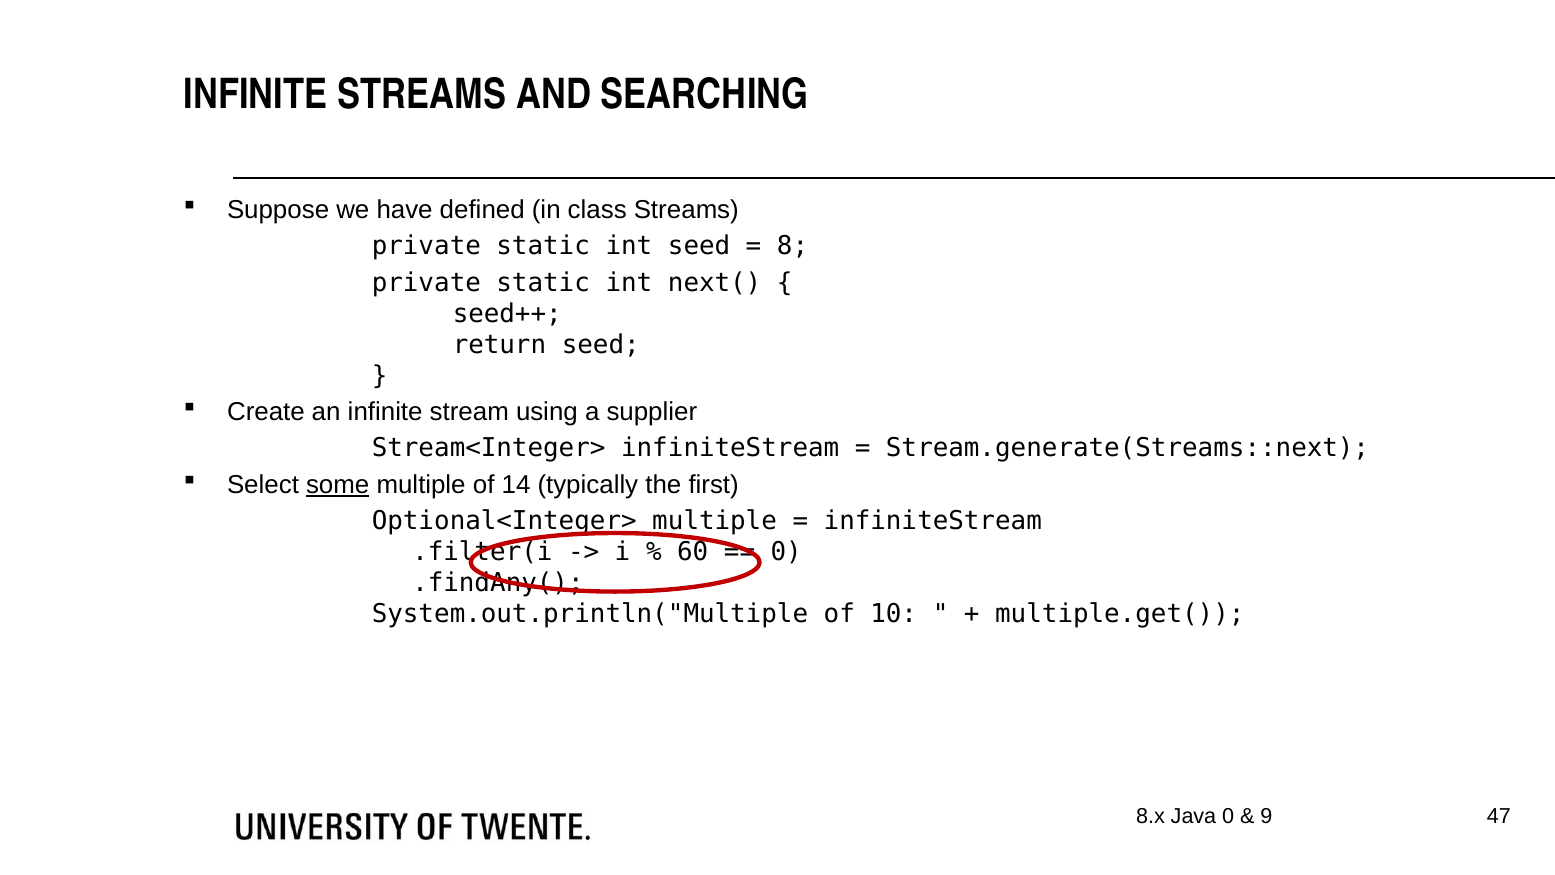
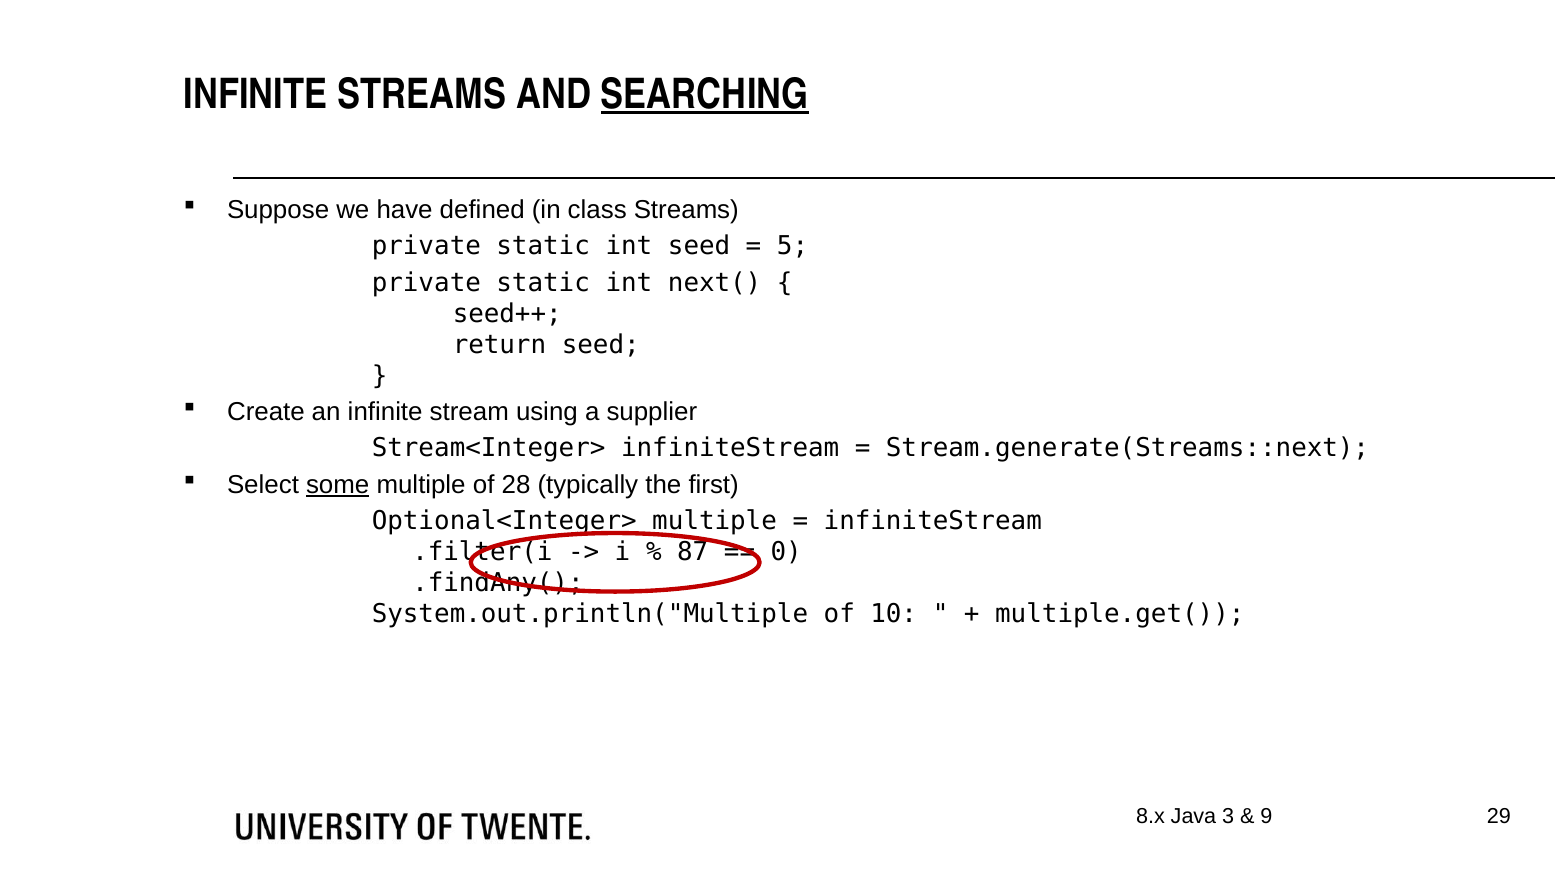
SEARCHING underline: none -> present
8: 8 -> 5
14: 14 -> 28
60: 60 -> 87
Java 0: 0 -> 3
47: 47 -> 29
